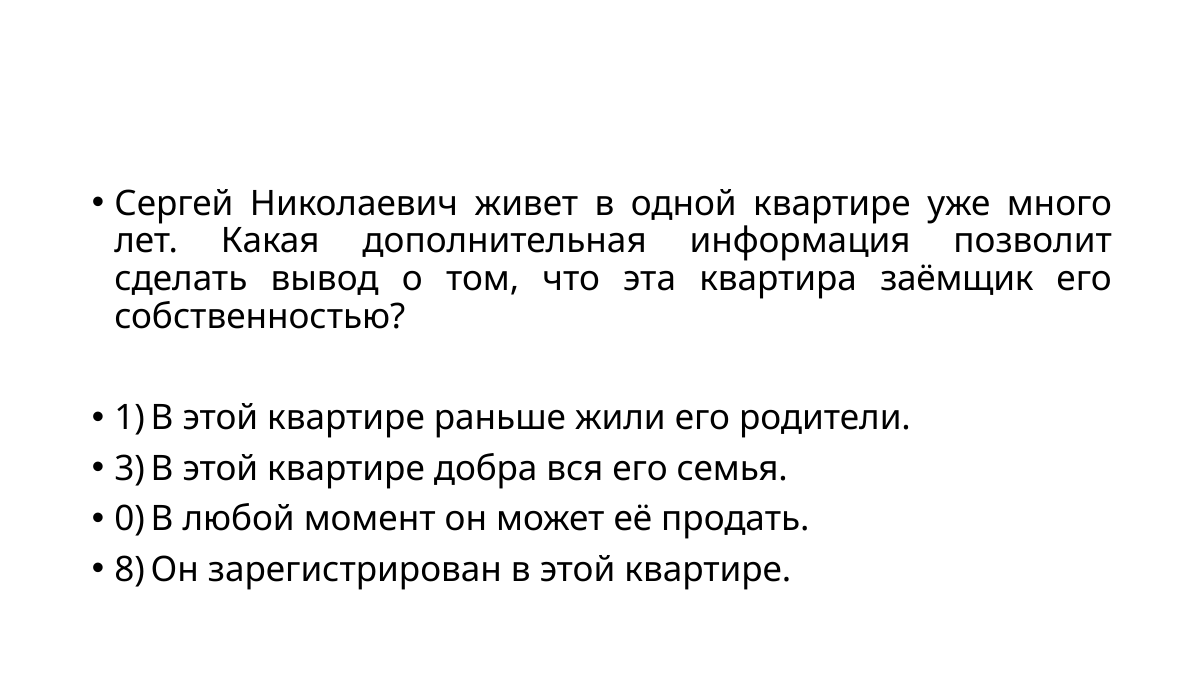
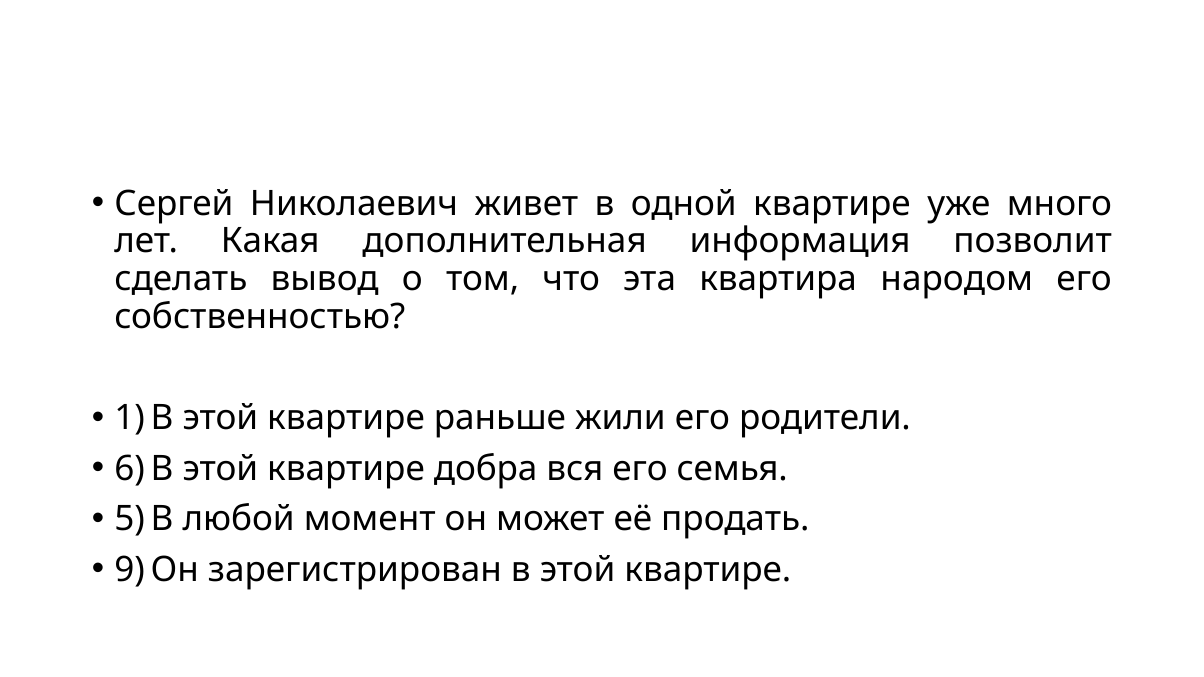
заёмщик: заёмщик -> народом
3: 3 -> 6
0: 0 -> 5
8: 8 -> 9
